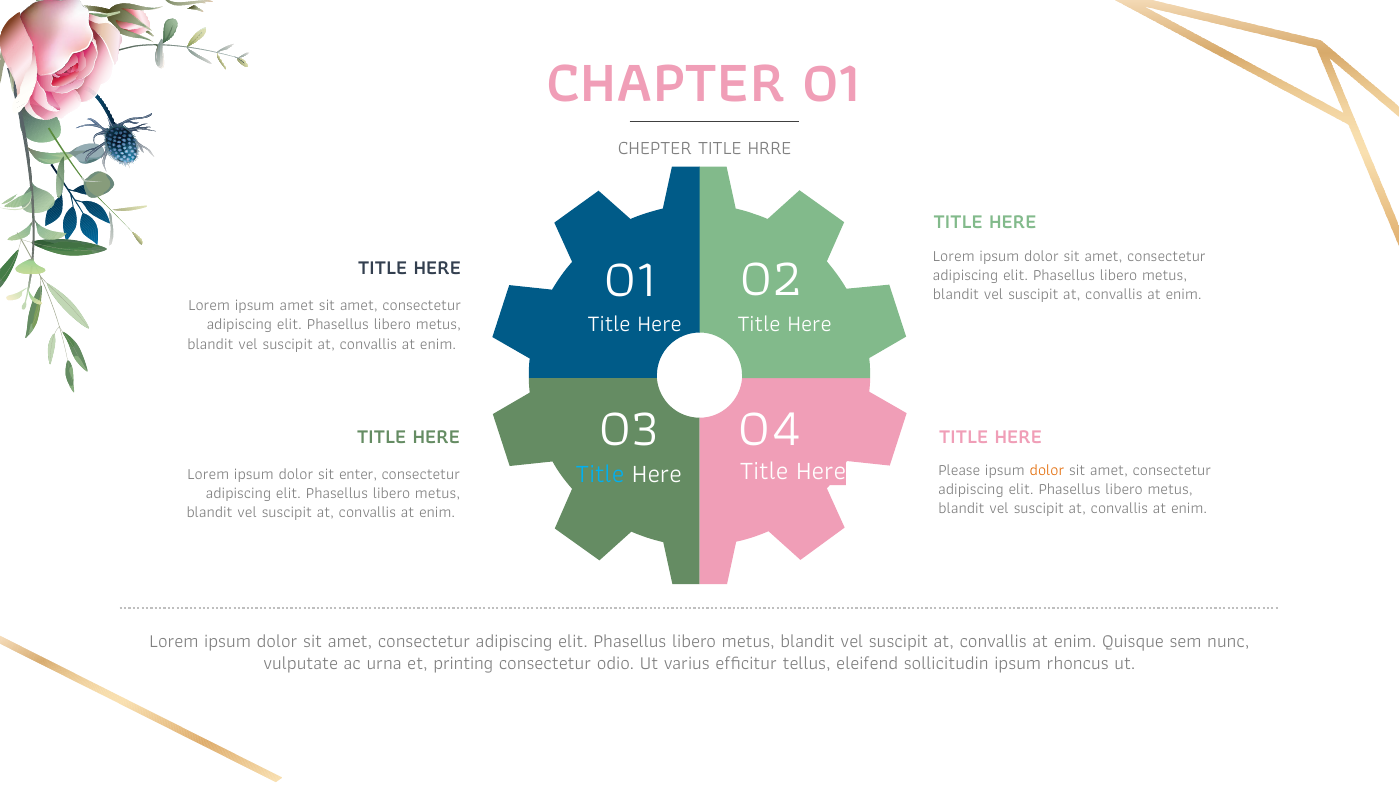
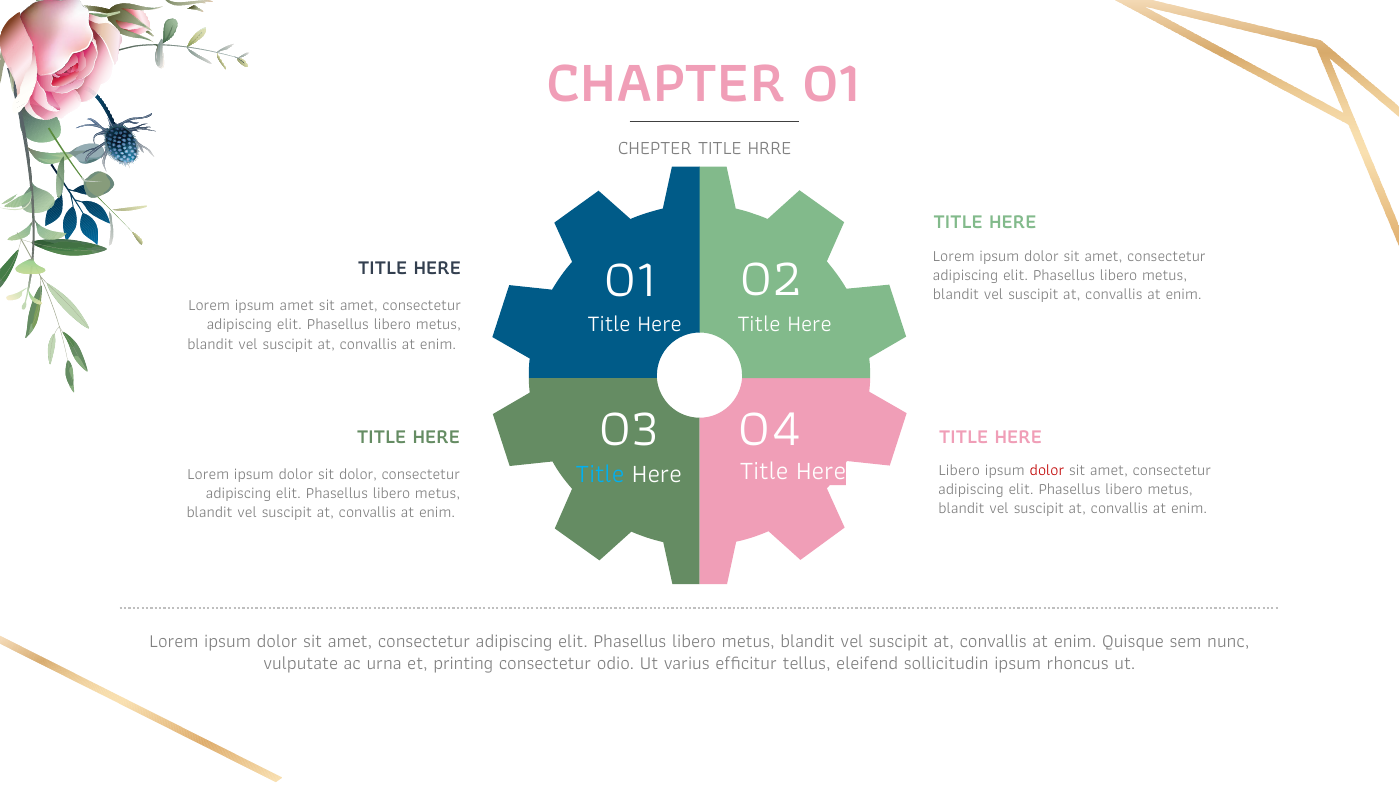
Please at (959, 470): Please -> Libero
dolor at (1047, 470) colour: orange -> red
sit enter: enter -> dolor
